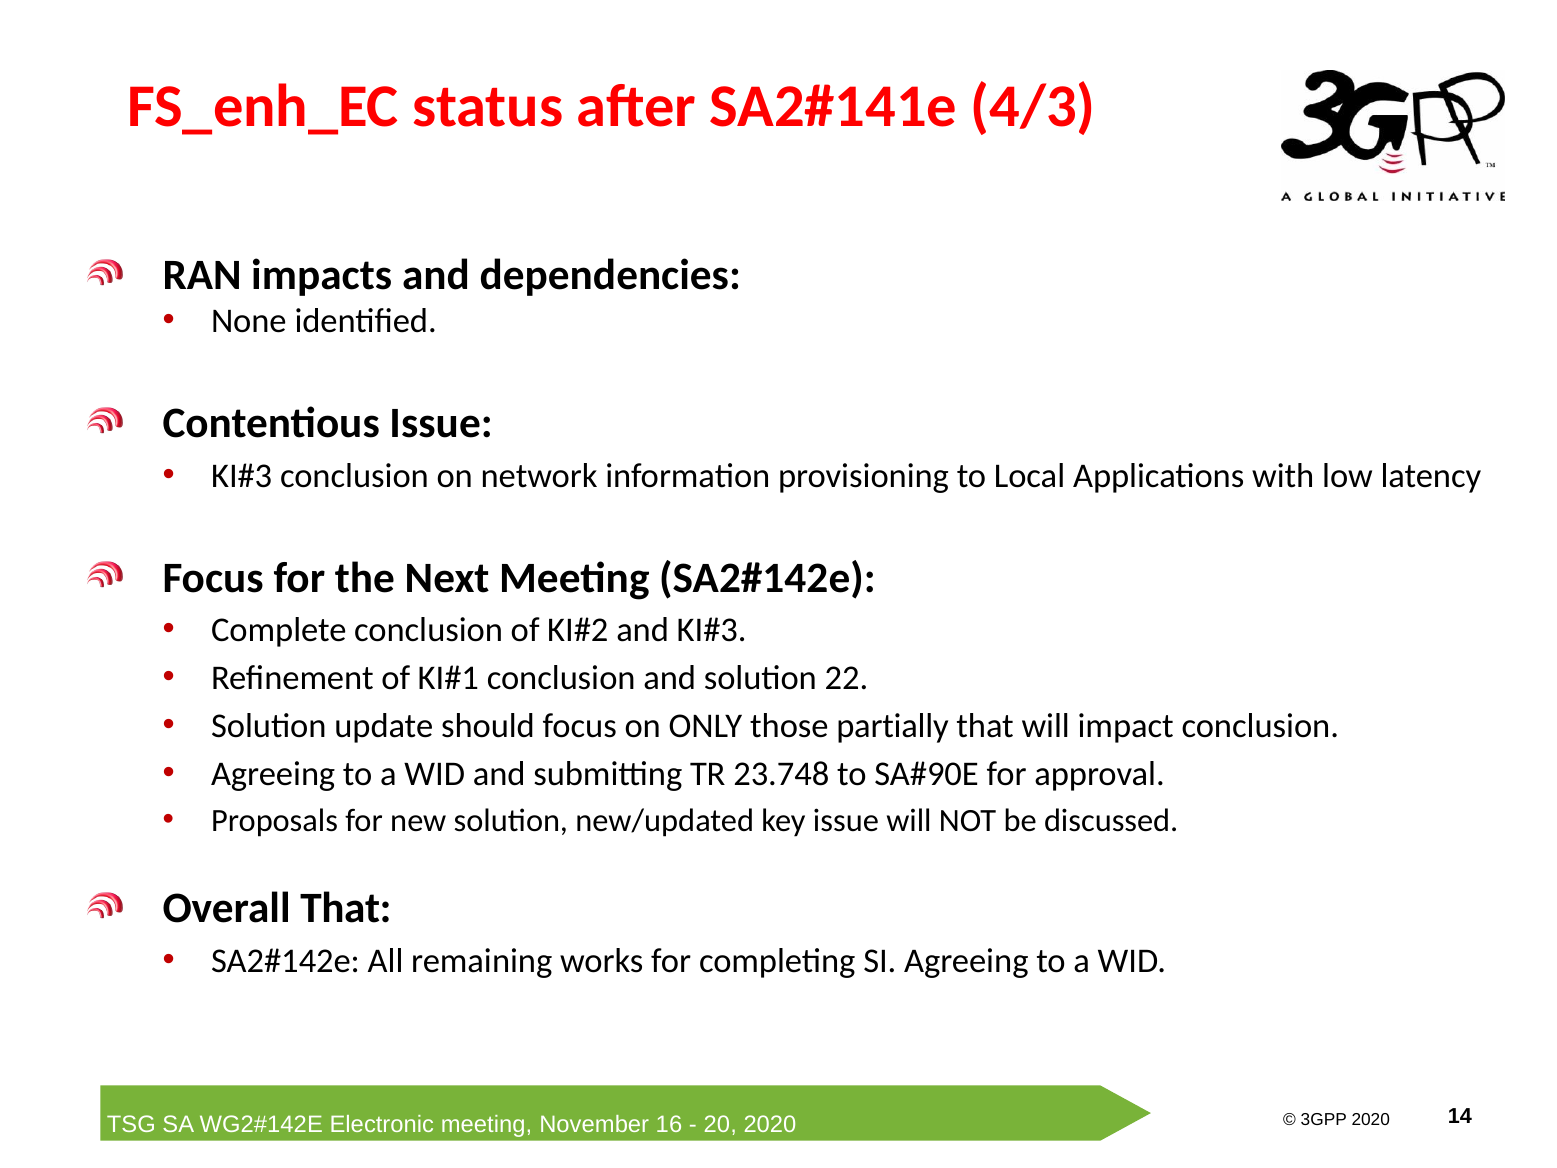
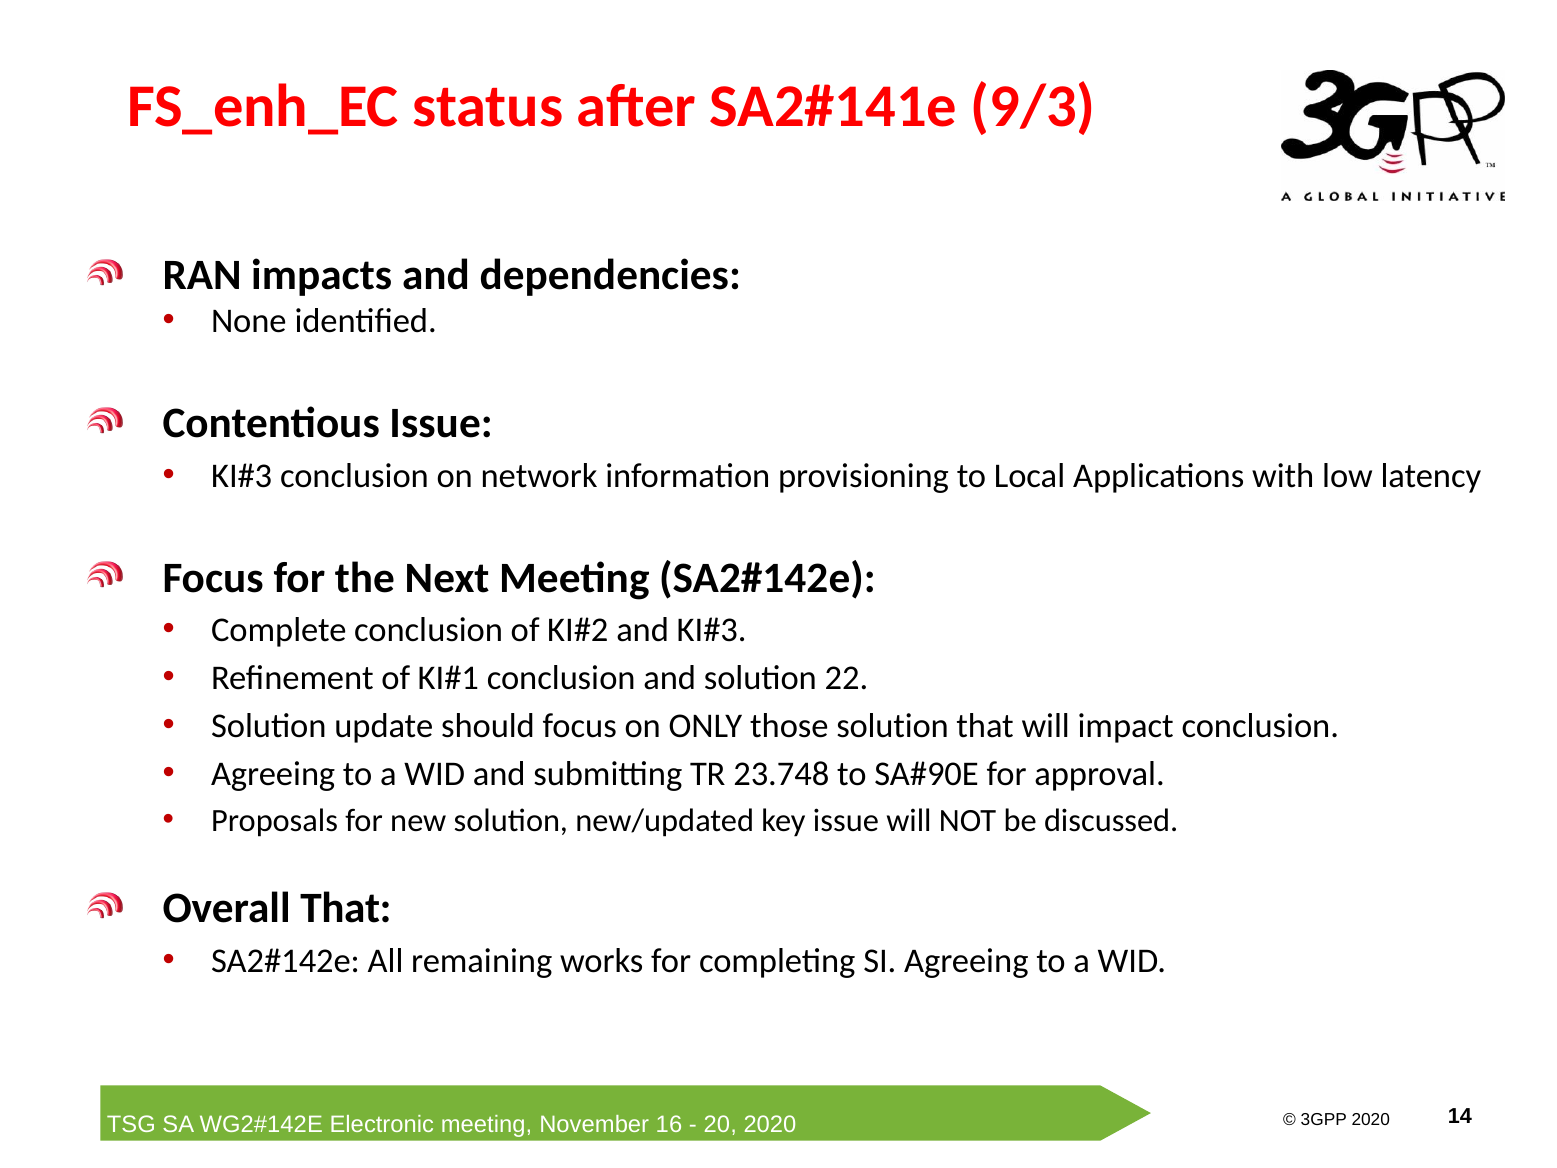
4/3: 4/3 -> 9/3
those partially: partially -> solution
